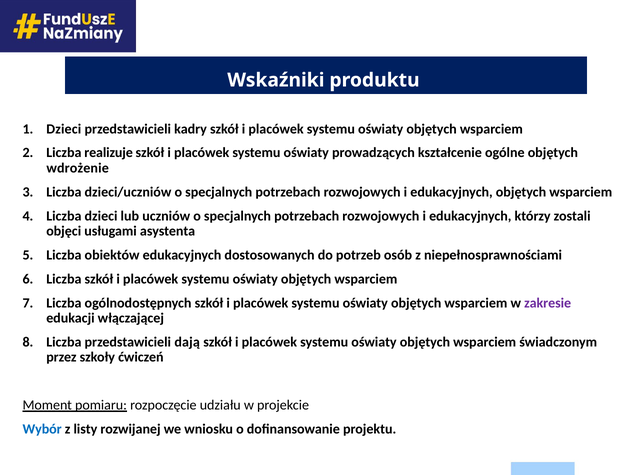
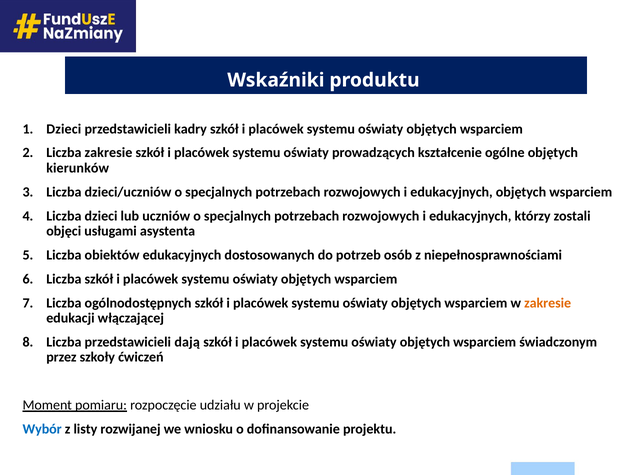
Liczba realizuje: realizuje -> zakresie
wdrożenie: wdrożenie -> kierunków
zakresie at (548, 303) colour: purple -> orange
